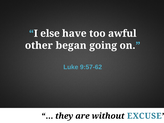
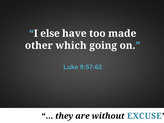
awful: awful -> made
began: began -> which
